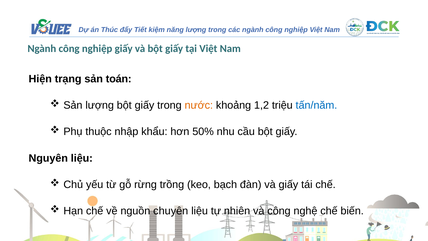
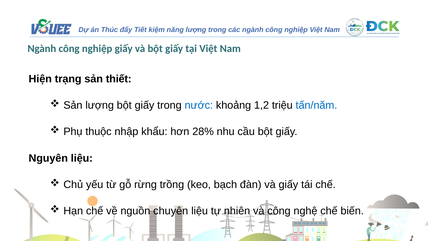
toán: toán -> thiết
nước colour: orange -> blue
50%: 50% -> 28%
